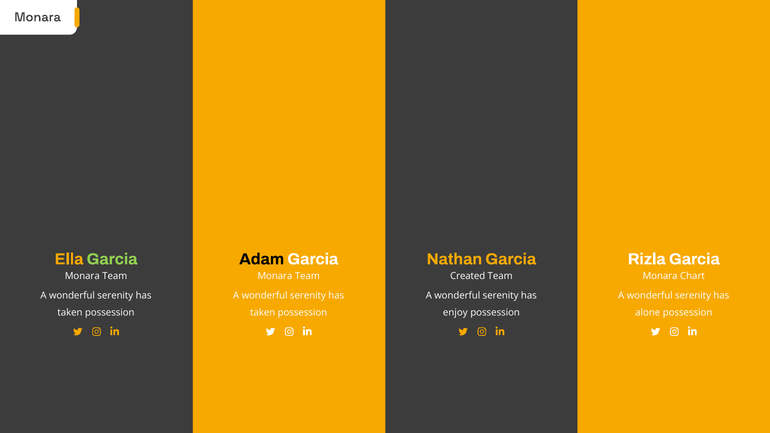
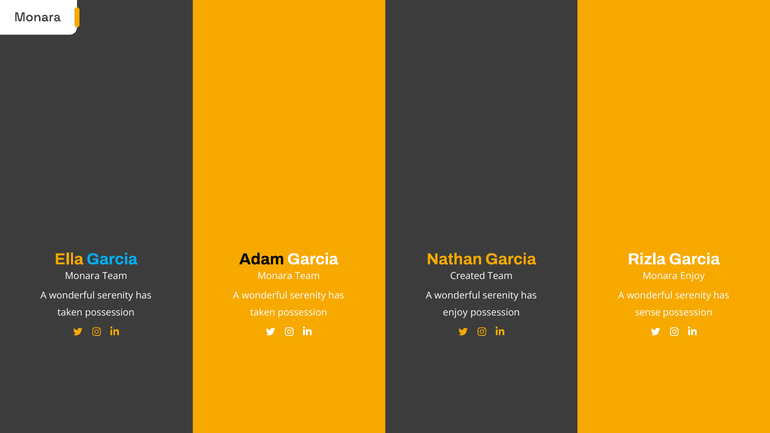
Garcia at (112, 259) colour: light green -> light blue
Monara Chart: Chart -> Enjoy
alone: alone -> sense
